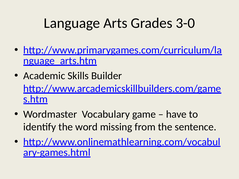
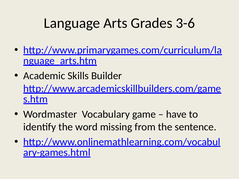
3-0: 3-0 -> 3-6
